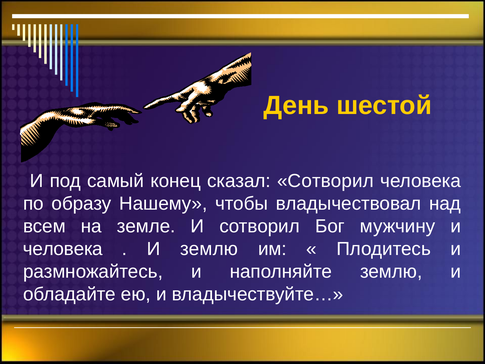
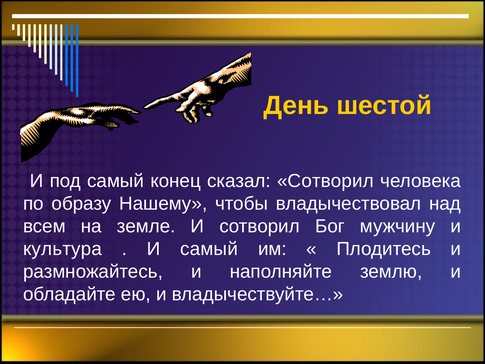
человека at (63, 249): человека -> культура
И землю: землю -> самый
